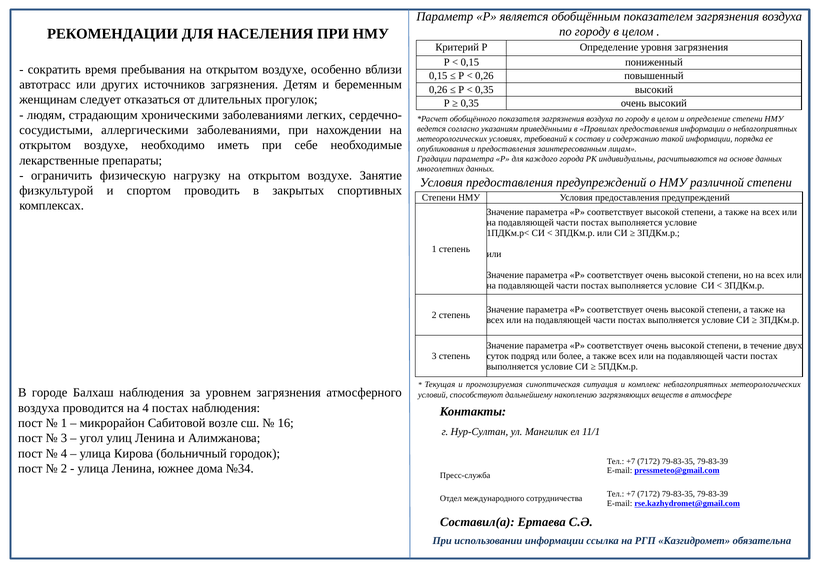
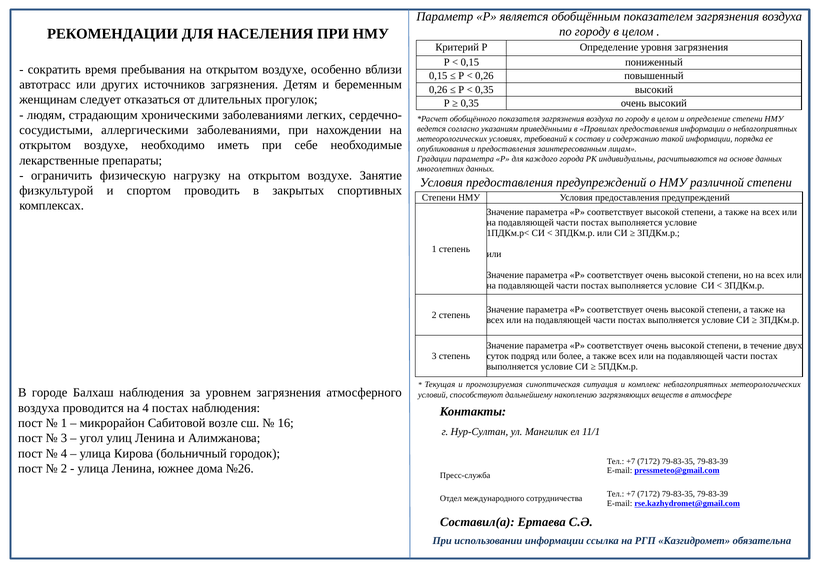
№34: №34 -> №26
